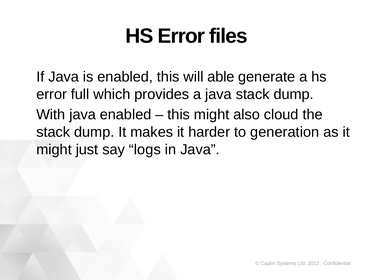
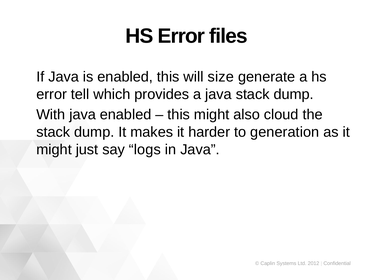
able: able -> size
full: full -> tell
